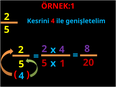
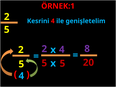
5 1: 1 -> 5
